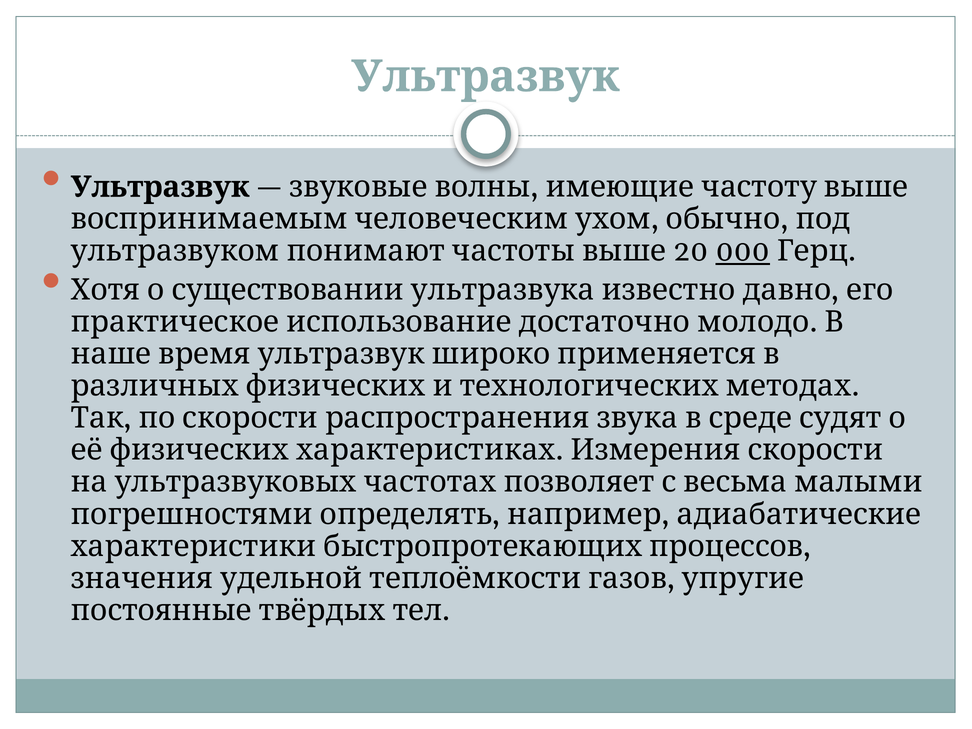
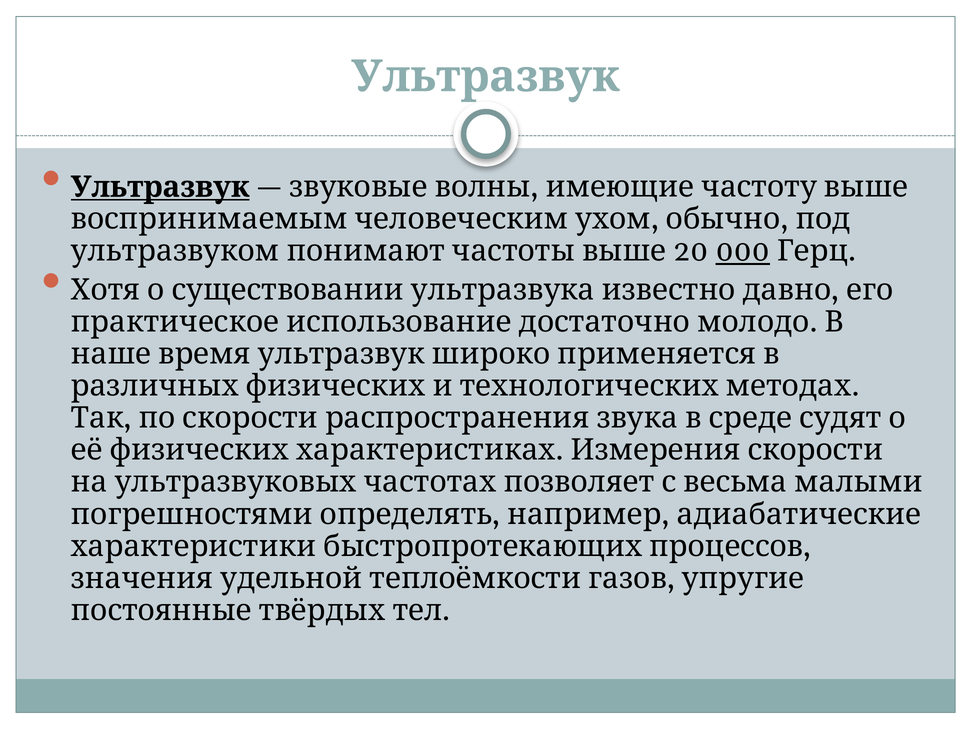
Ультразвук at (160, 187) underline: none -> present
